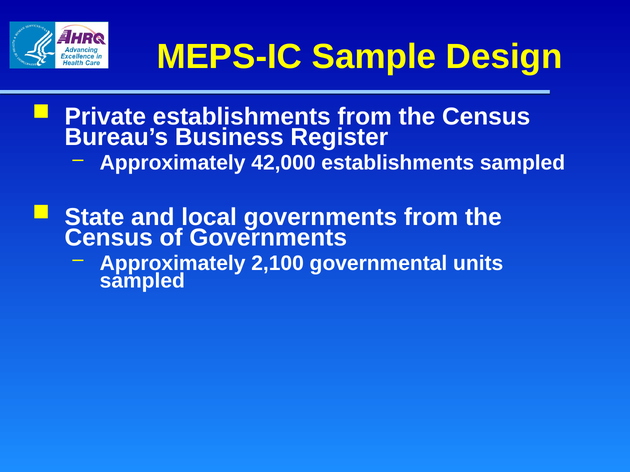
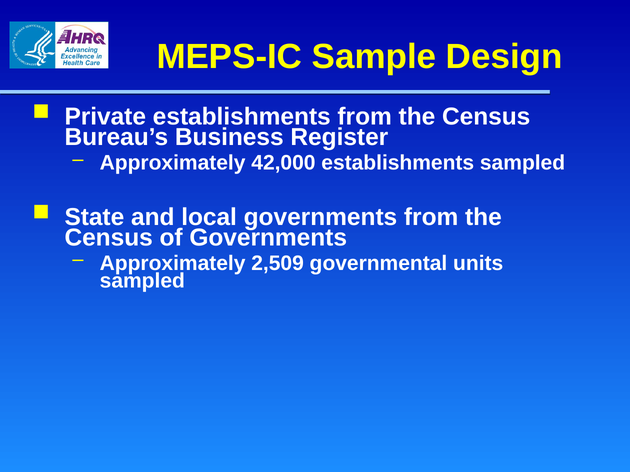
2,100: 2,100 -> 2,509
